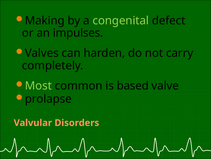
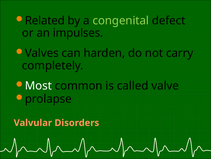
Making: Making -> Related
Most colour: light green -> white
based: based -> called
